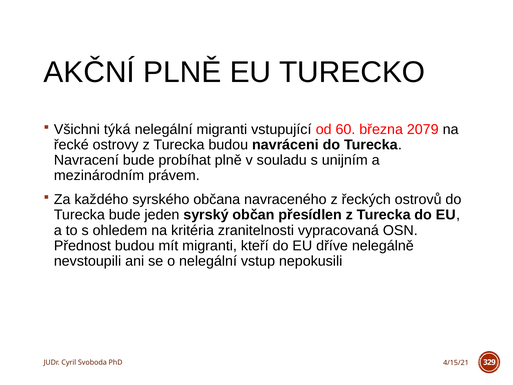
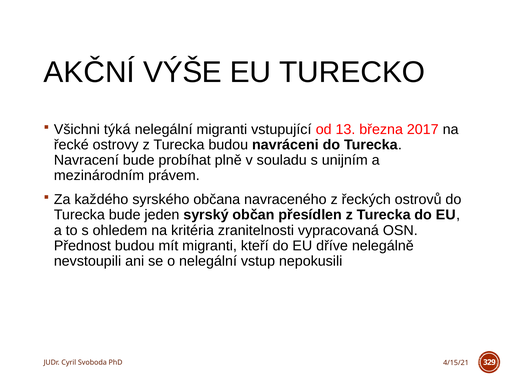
AKČNÍ PLNĚ: PLNĚ -> VÝŠE
60: 60 -> 13
2079: 2079 -> 2017
